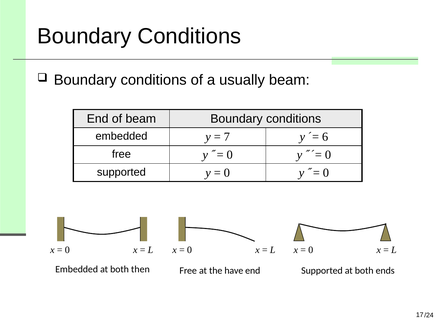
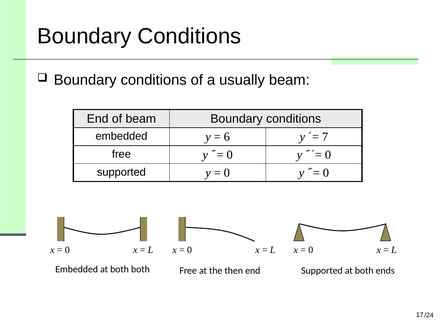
7: 7 -> 6
6: 6 -> 7
both then: then -> both
have: have -> then
